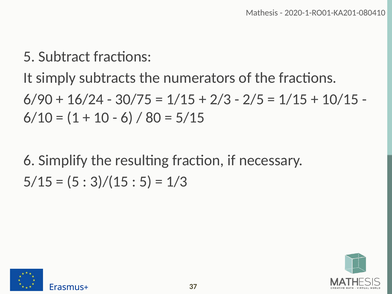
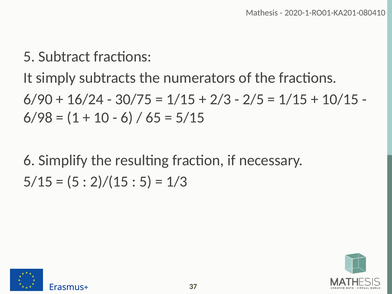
6/10: 6/10 -> 6/98
80: 80 -> 65
3)/(15: 3)/(15 -> 2)/(15
